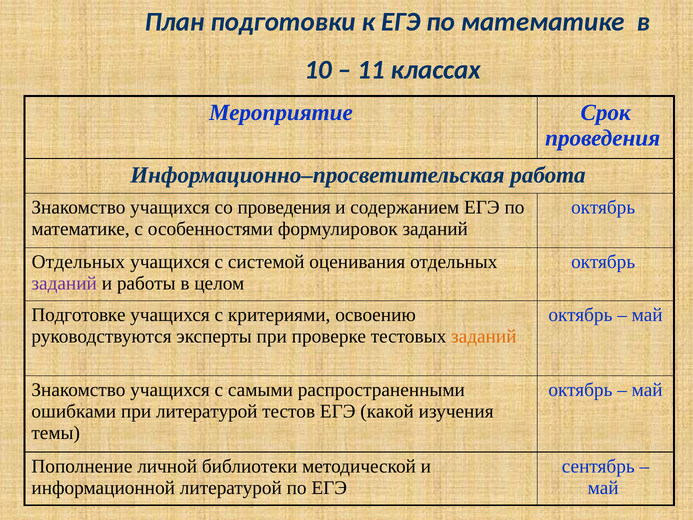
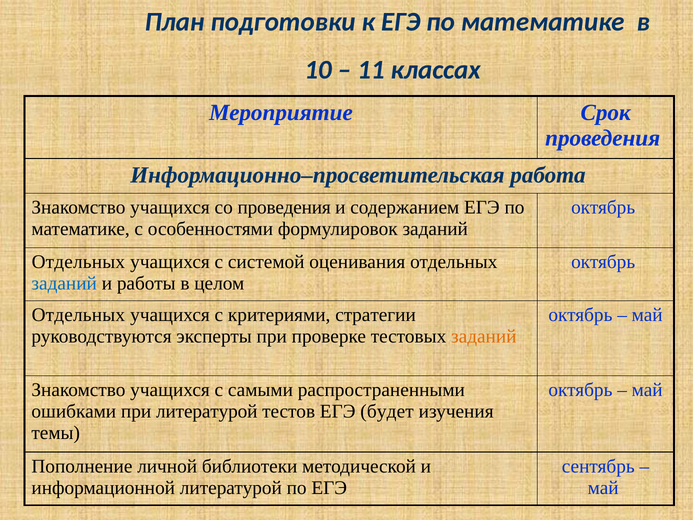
заданий at (64, 283) colour: purple -> blue
Подготовке at (79, 315): Подготовке -> Отдельных
освоению: освоению -> стратегии
какой: какой -> будет
